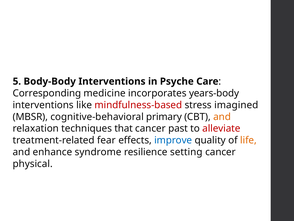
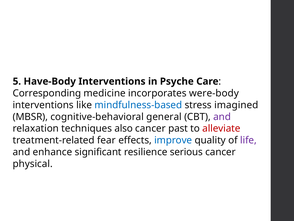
Body-Body: Body-Body -> Have-Body
years-body: years-body -> were-body
mindfulness-based colour: red -> blue
primary: primary -> general
and at (222, 117) colour: orange -> purple
that: that -> also
life colour: orange -> purple
syndrome: syndrome -> significant
setting: setting -> serious
